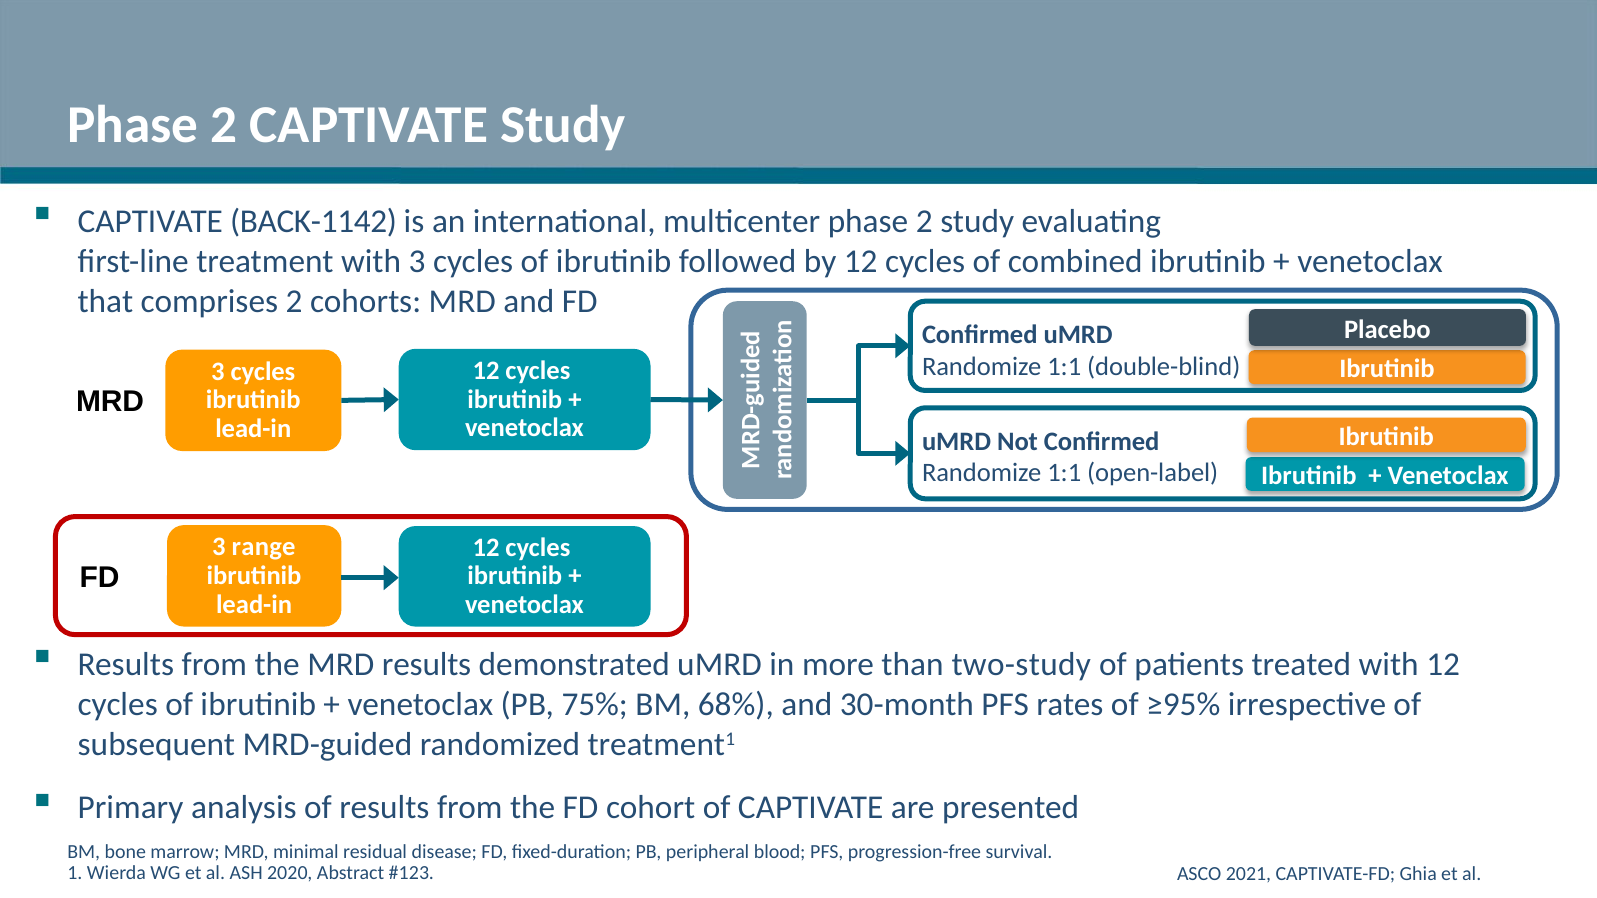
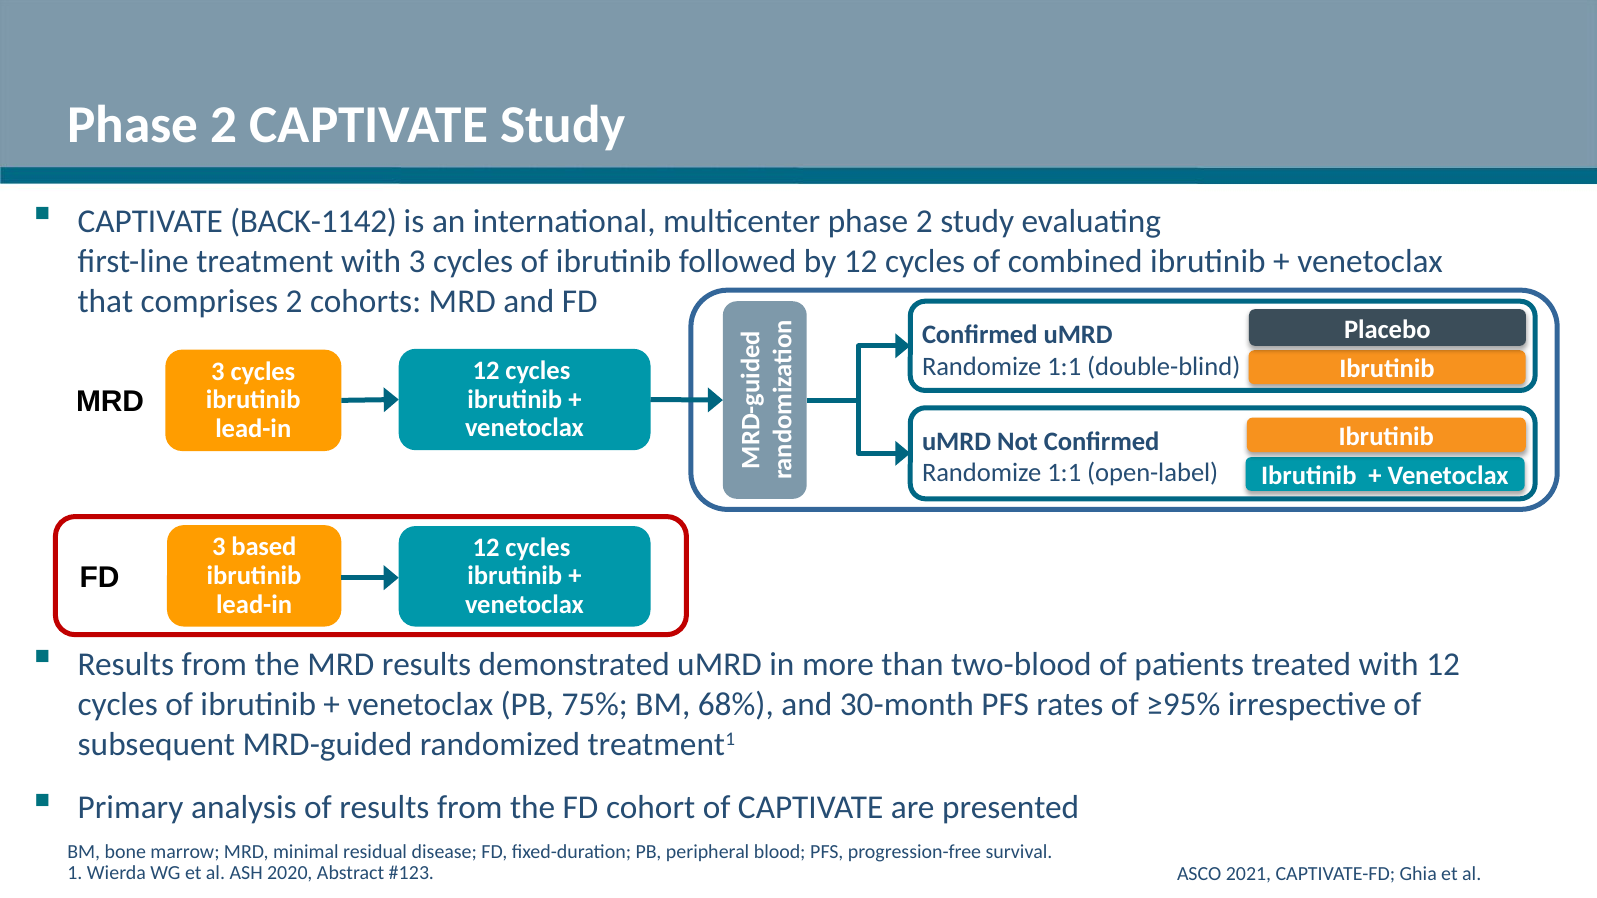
range: range -> based
two-study: two-study -> two-blood
